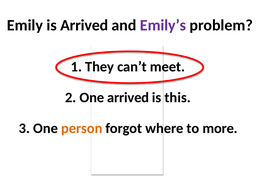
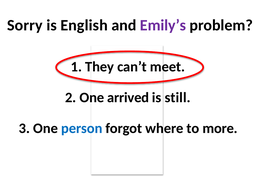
Emily: Emily -> Sorry
is Arrived: Arrived -> English
this: this -> still
person colour: orange -> blue
